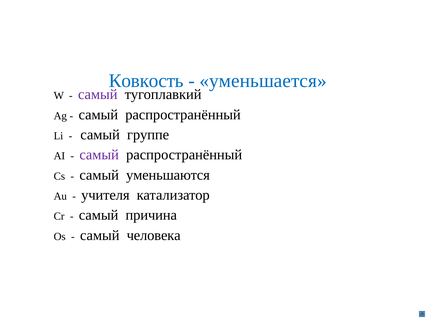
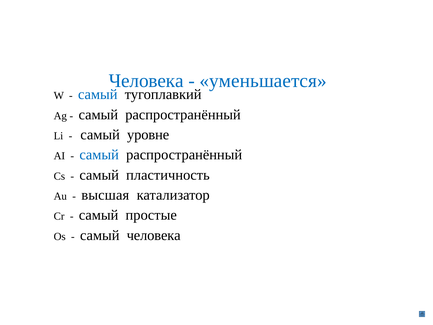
Ковкость at (146, 81): Ковкость -> Человека
самый at (98, 94) colour: purple -> blue
группе: группе -> уровне
самый at (99, 155) colour: purple -> blue
уменьшаются: уменьшаются -> пластичность
учителя: учителя -> высшая
причина: причина -> простые
